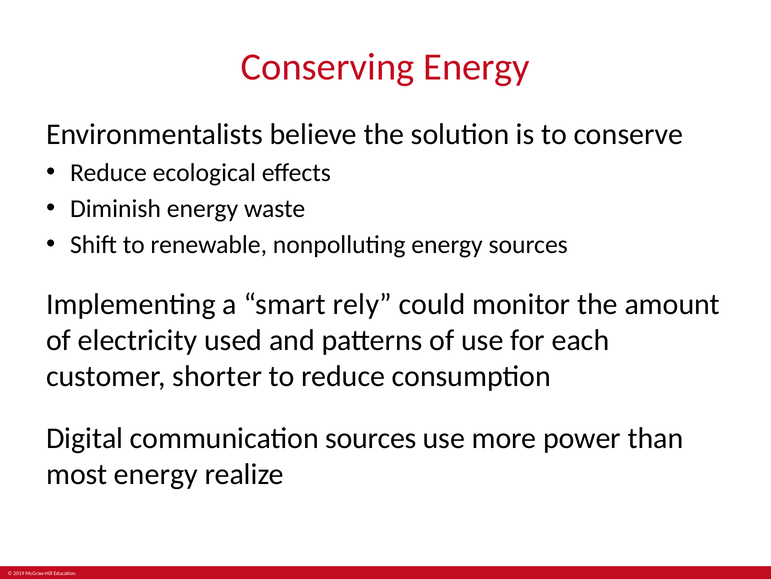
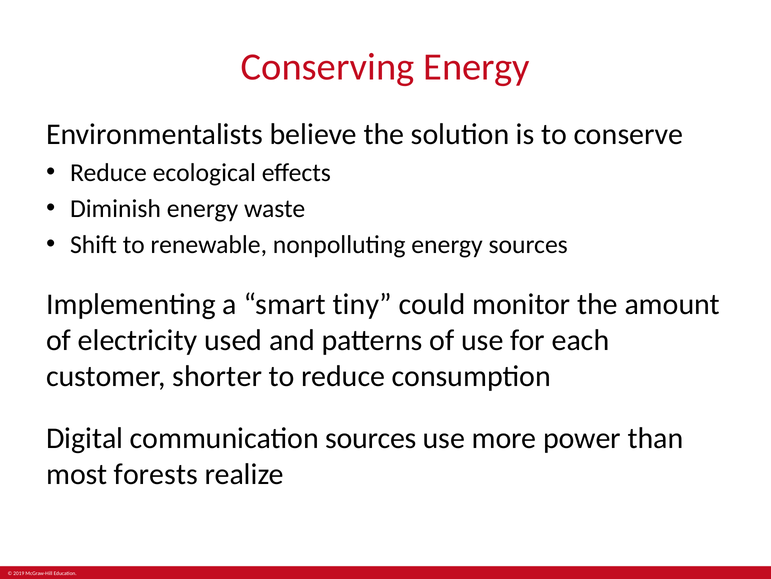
rely: rely -> tiny
most energy: energy -> forests
